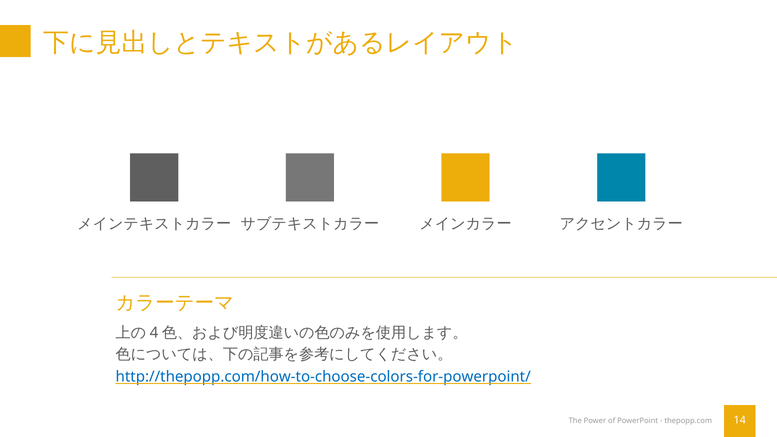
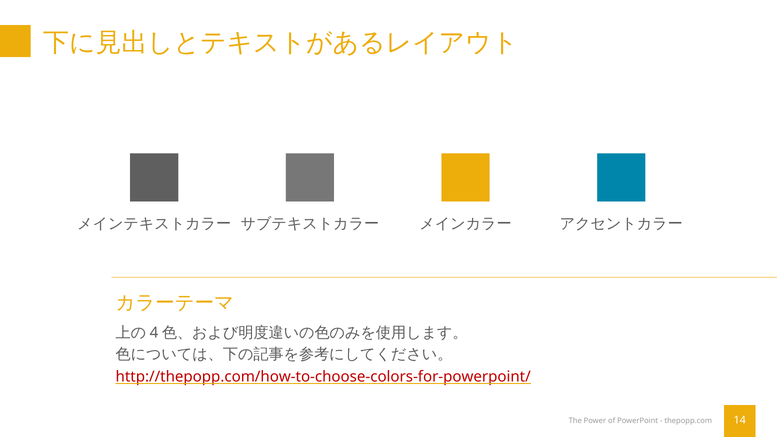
http://thepopp.com/how-to-choose-colors-for-powerpoint/ colour: blue -> red
